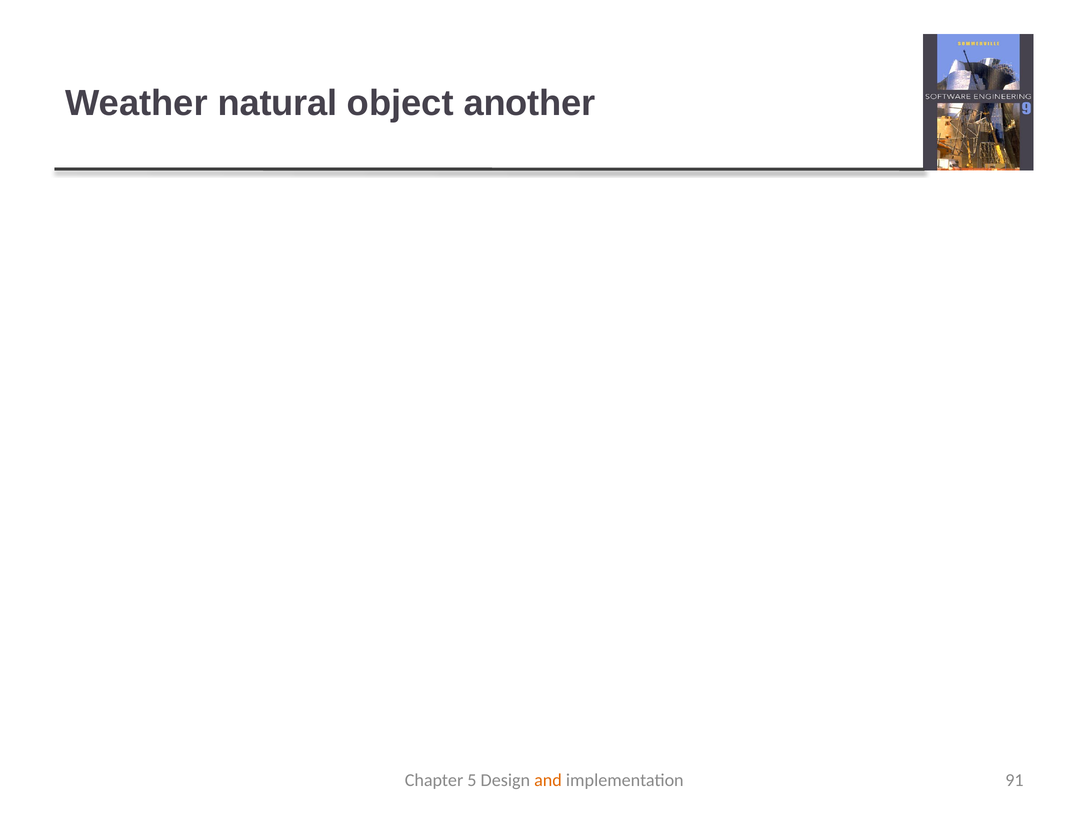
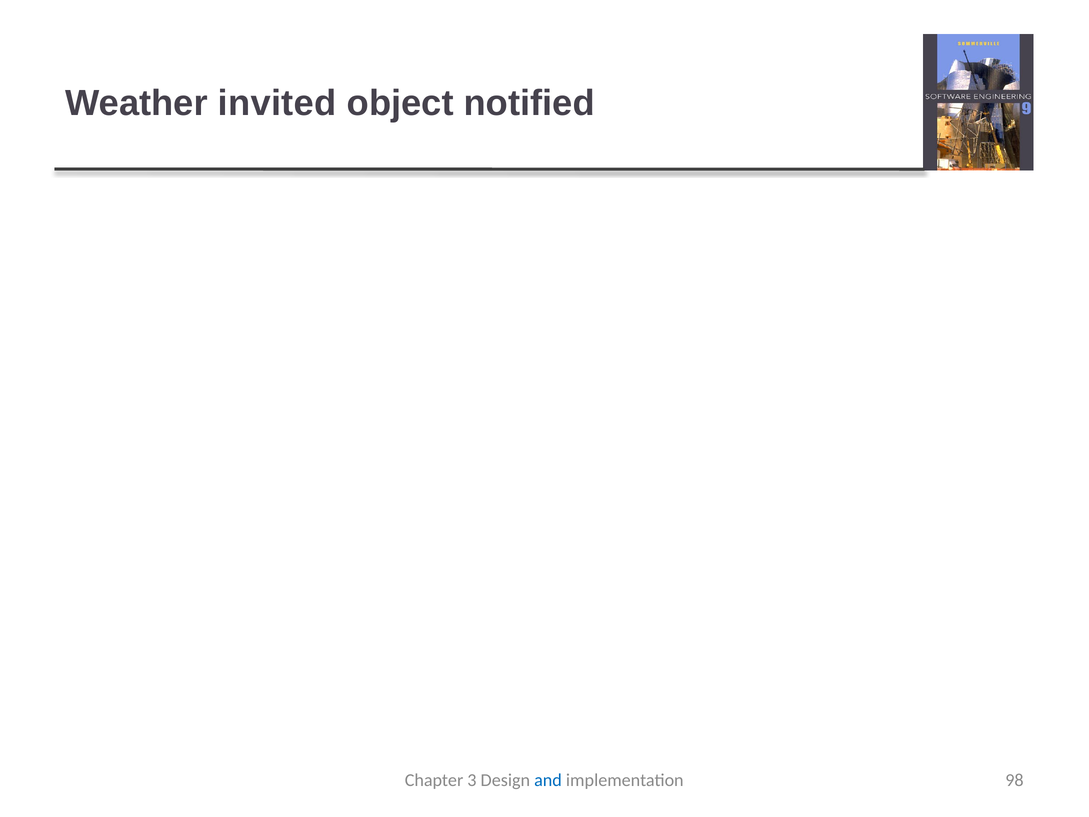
natural: natural -> invited
another: another -> notified
5: 5 -> 3
and at (548, 780) colour: orange -> blue
91: 91 -> 98
